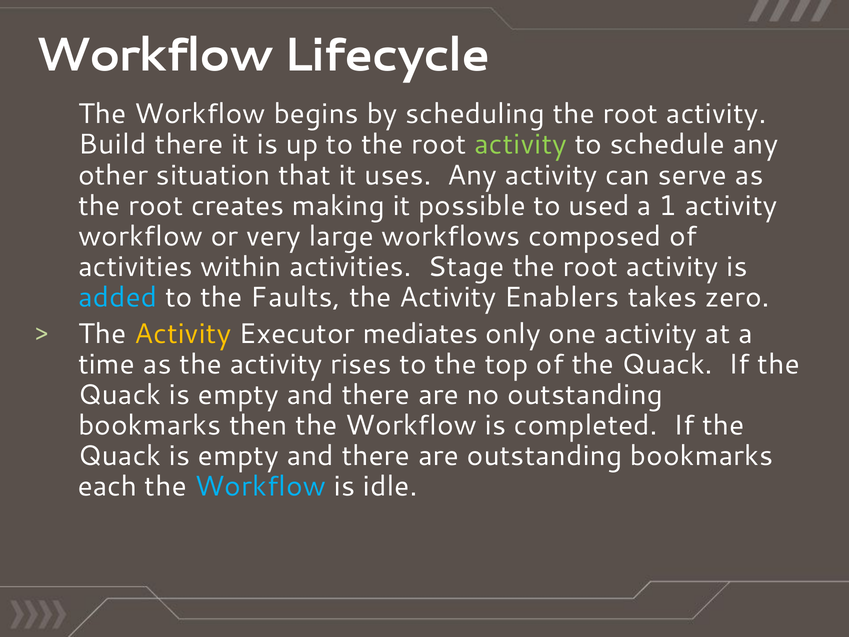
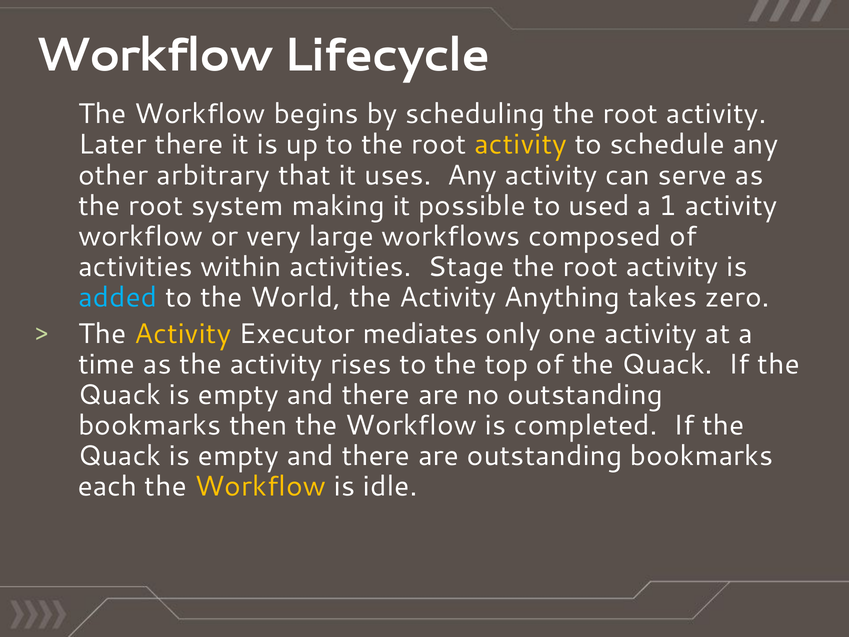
Build: Build -> Later
activity at (520, 145) colour: light green -> yellow
situation: situation -> arbitrary
creates: creates -> system
Faults: Faults -> World
Enablers: Enablers -> Anything
Workflow at (260, 486) colour: light blue -> yellow
